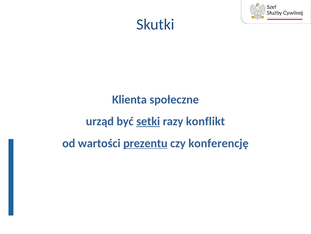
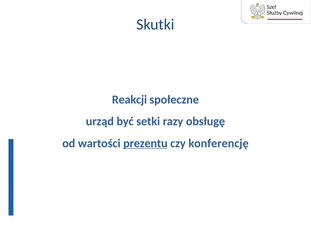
Klienta: Klienta -> Reakcji
setki underline: present -> none
konflikt: konflikt -> obsługę
